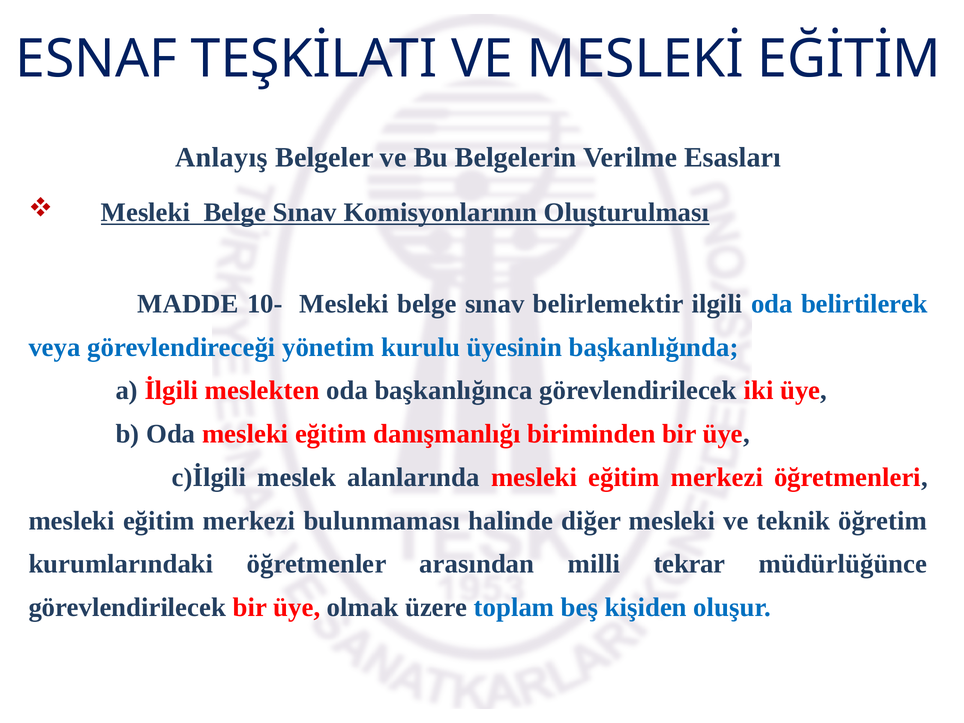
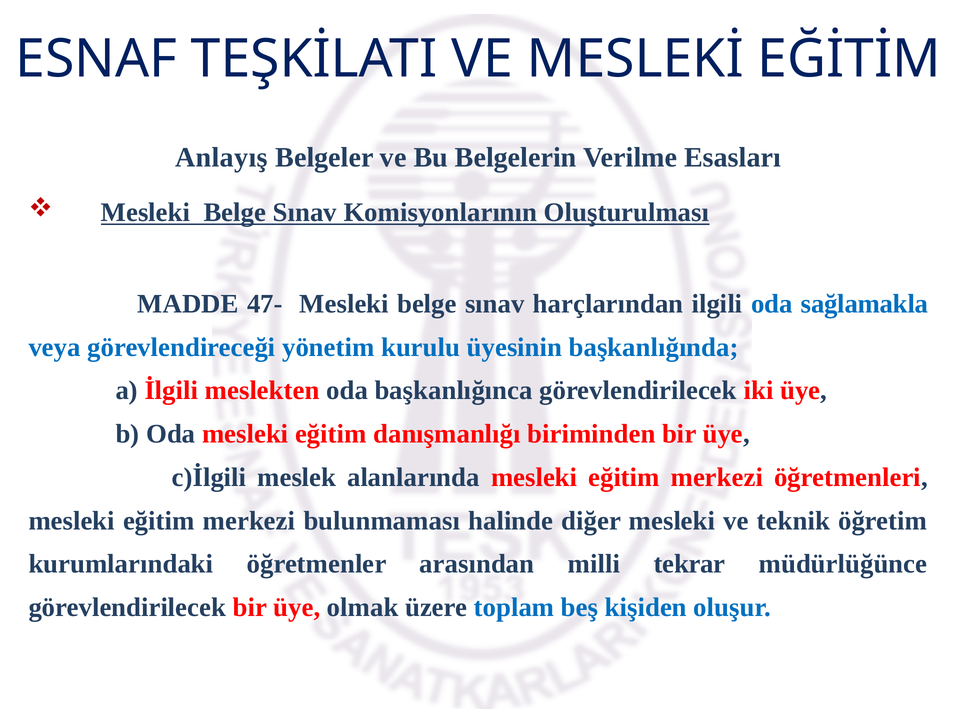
10-: 10- -> 47-
belirlemektir: belirlemektir -> harçlarından
belirtilerek: belirtilerek -> sağlamakla
